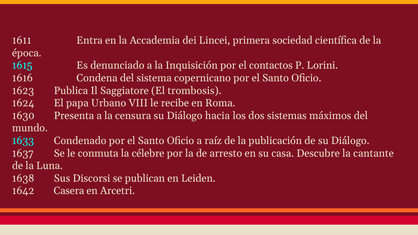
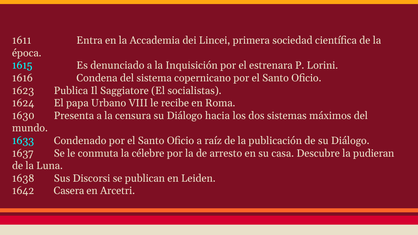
contactos: contactos -> estrenara
trombosis: trombosis -> socialistas
cantante: cantante -> pudieran
